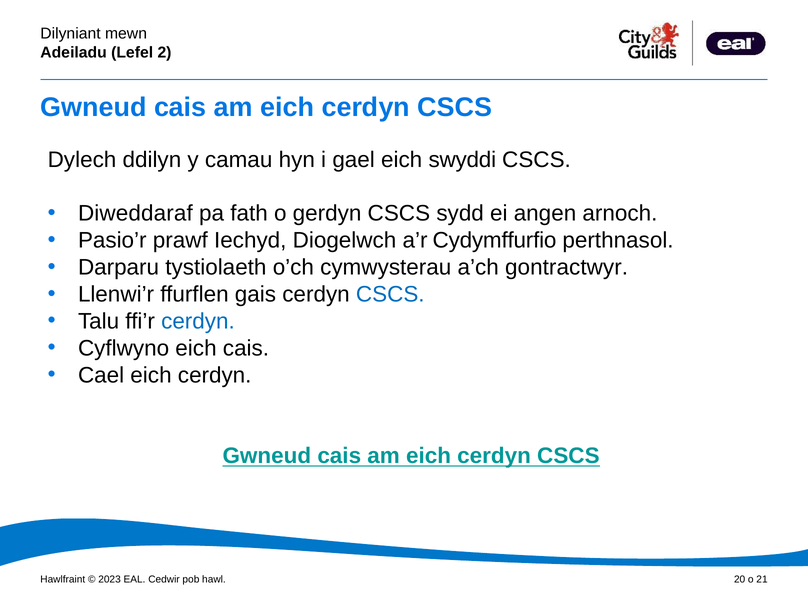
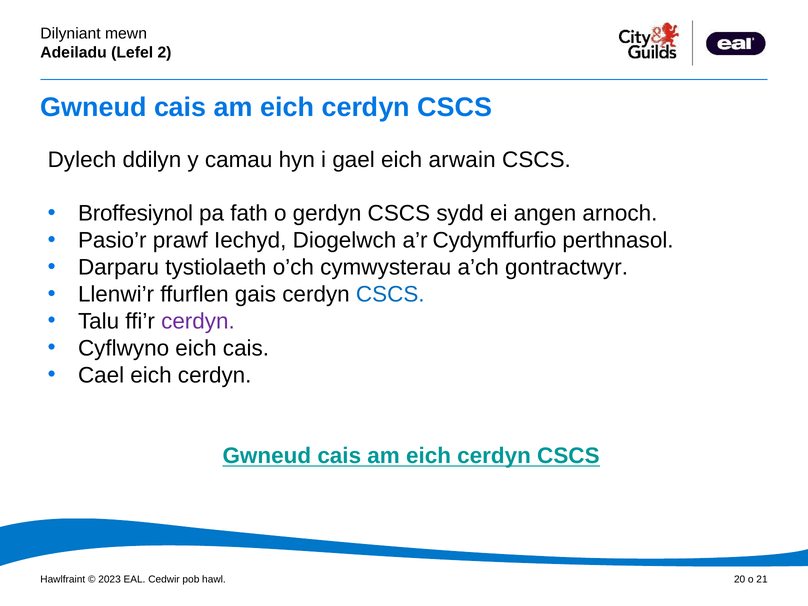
swyddi: swyddi -> arwain
Diweddaraf: Diweddaraf -> Broffesiynol
cerdyn at (198, 321) colour: blue -> purple
